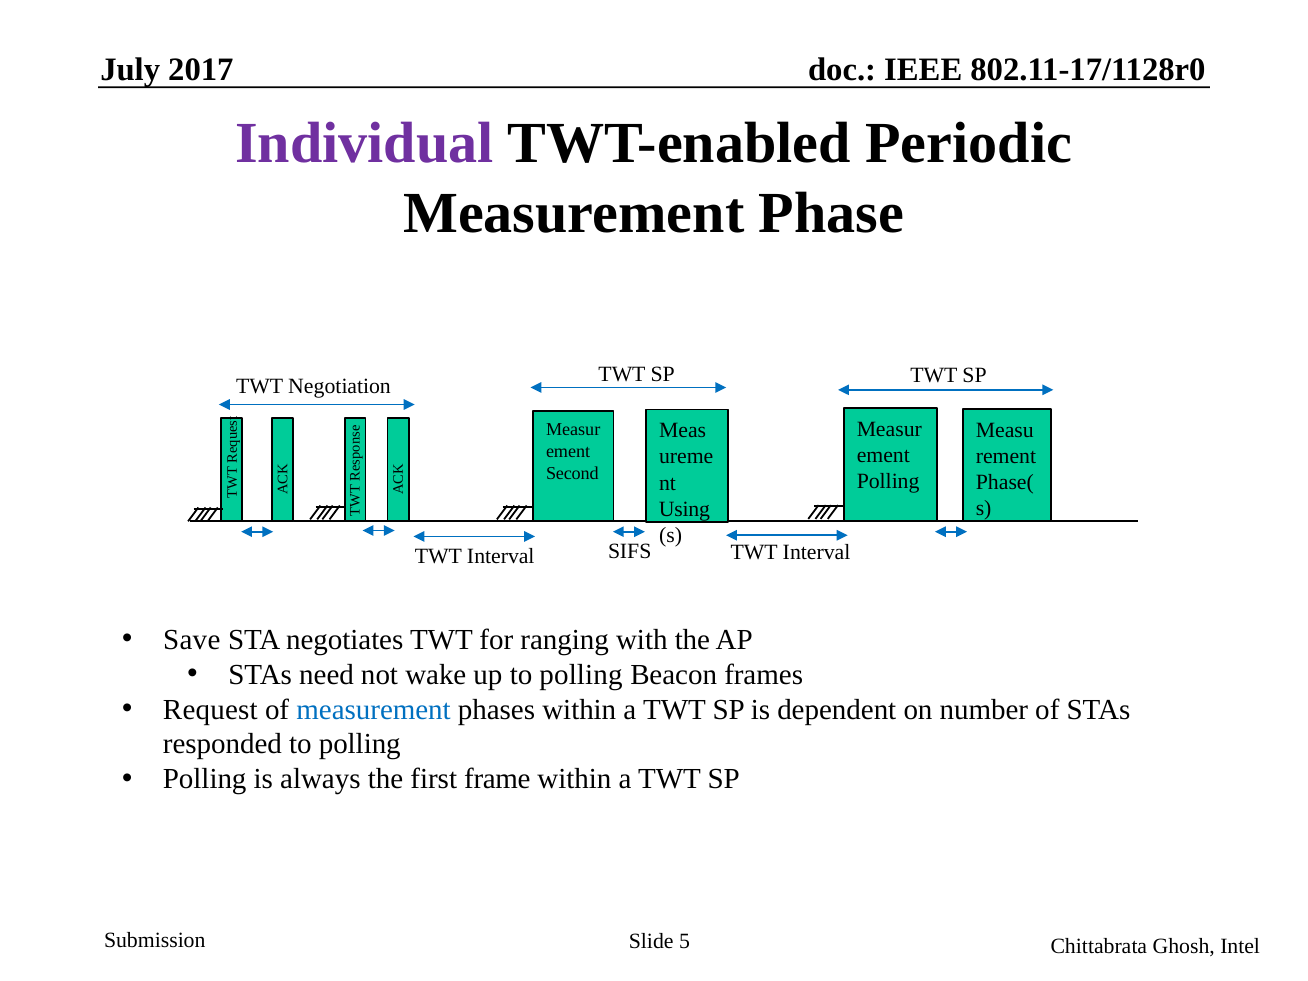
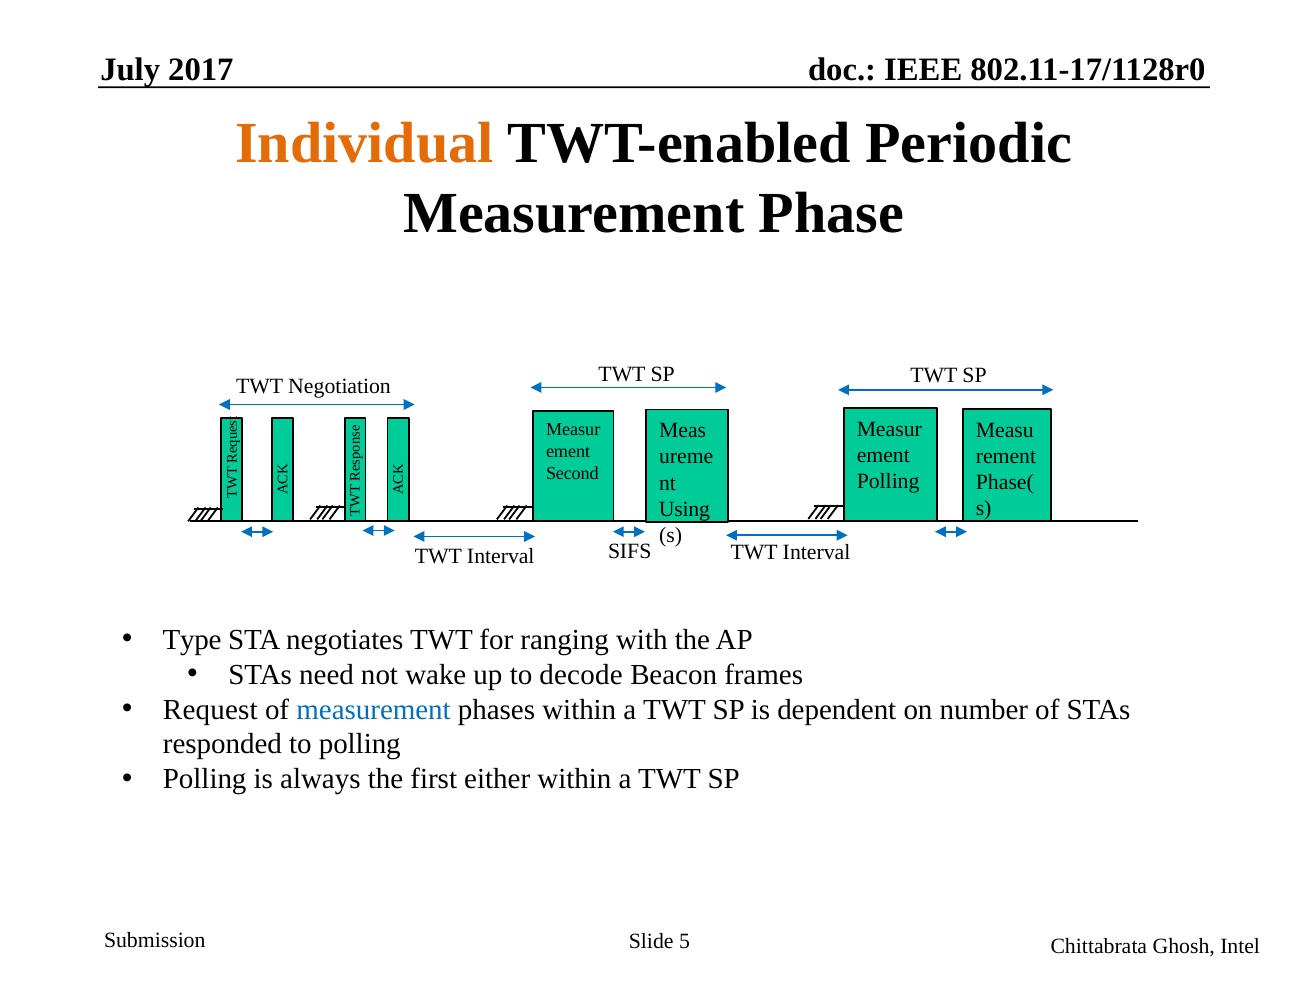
Individual colour: purple -> orange
Save: Save -> Type
up to polling: polling -> decode
frame: frame -> either
